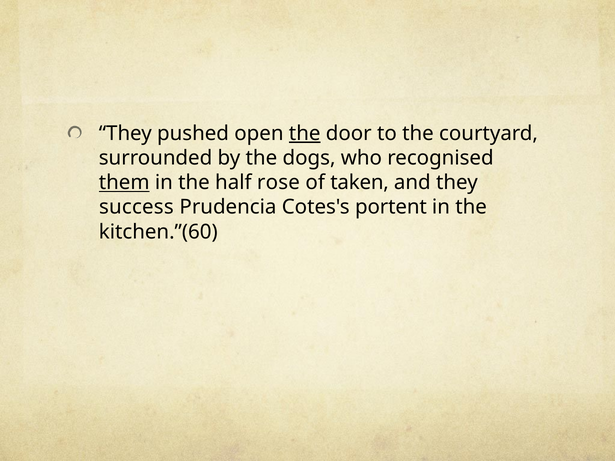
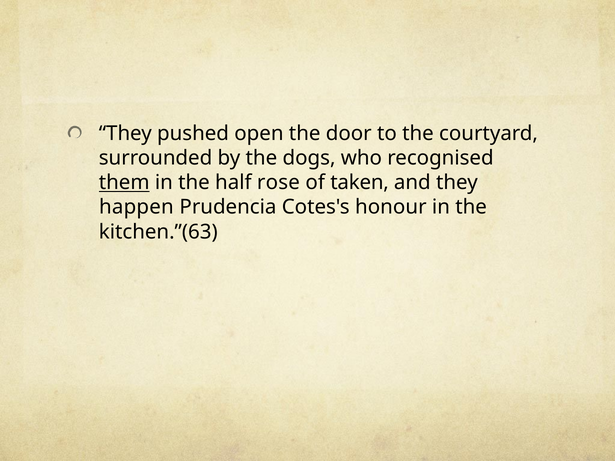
the at (305, 134) underline: present -> none
success: success -> happen
portent: portent -> honour
kitchen.”(60: kitchen.”(60 -> kitchen.”(63
